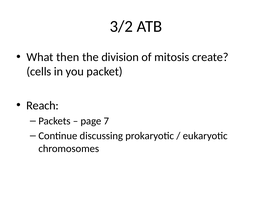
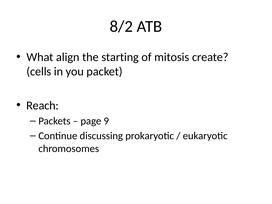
3/2: 3/2 -> 8/2
then: then -> align
division: division -> starting
7: 7 -> 9
